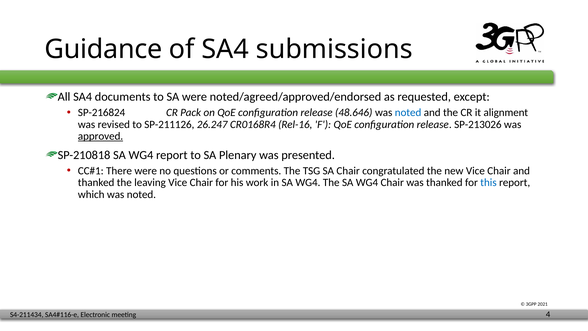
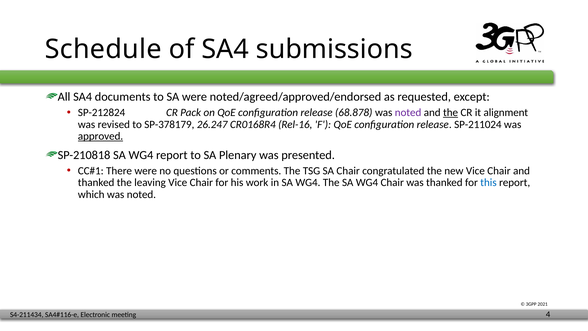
Guidance: Guidance -> Schedule
SP-216824: SP-216824 -> SP-212824
48.646: 48.646 -> 68.878
noted at (408, 112) colour: blue -> purple
the at (451, 112) underline: none -> present
SP-211126: SP-211126 -> SP-378179
SP-213026: SP-213026 -> SP-211024
